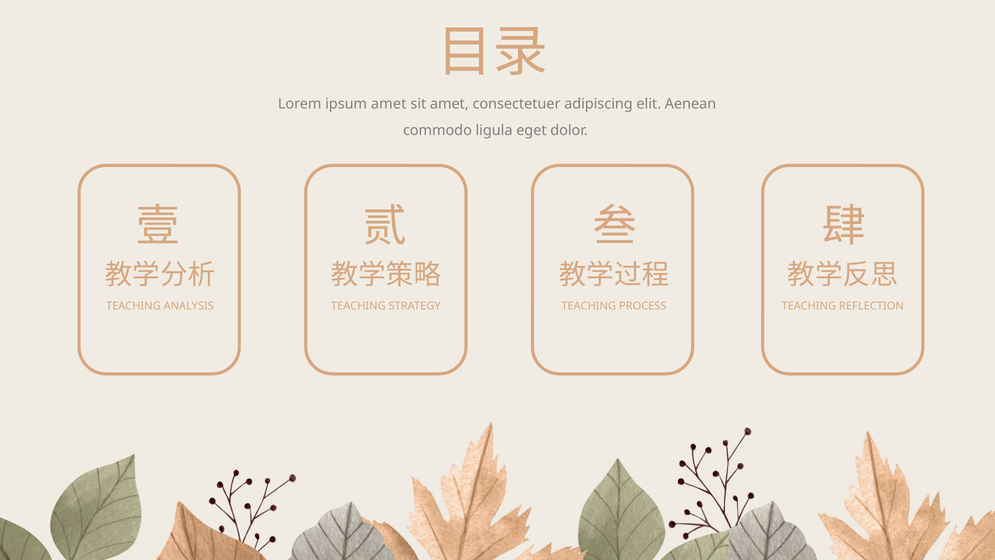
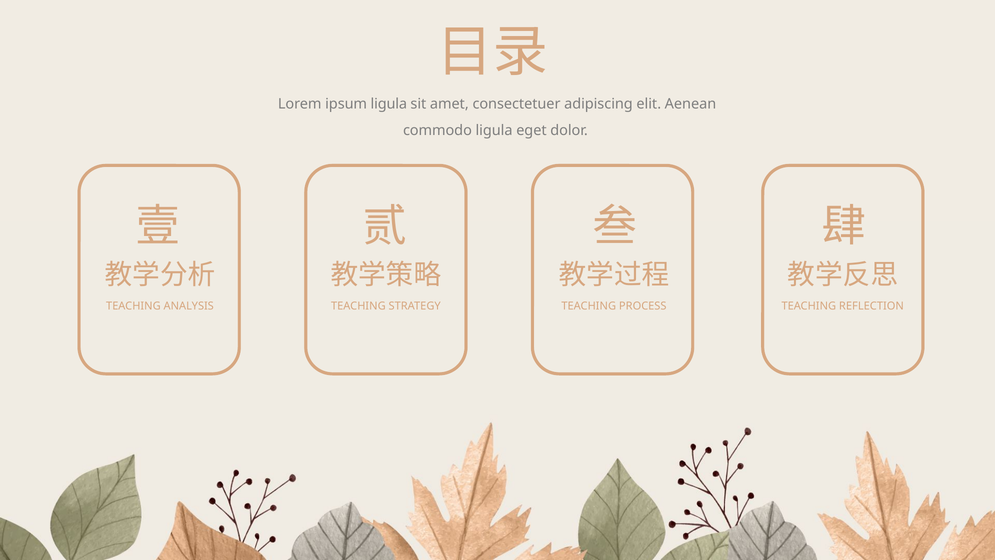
ipsum amet: amet -> ligula
